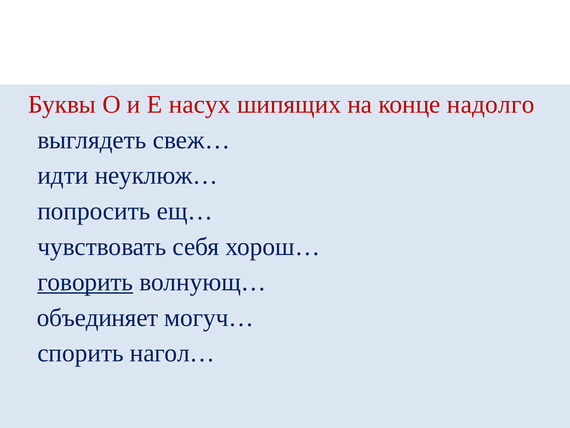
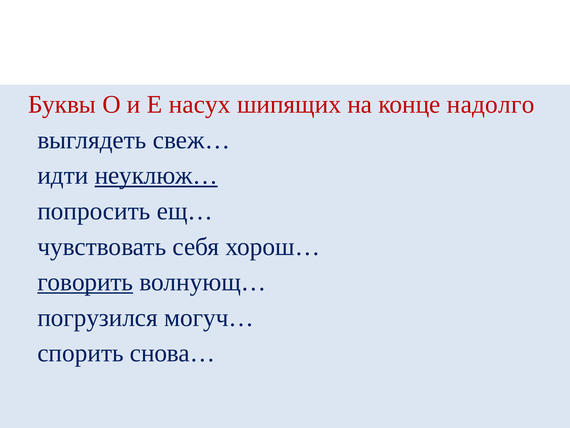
неуклюж… underline: none -> present
объединяет: объединяет -> погрузился
нагол…: нагол… -> снова…
